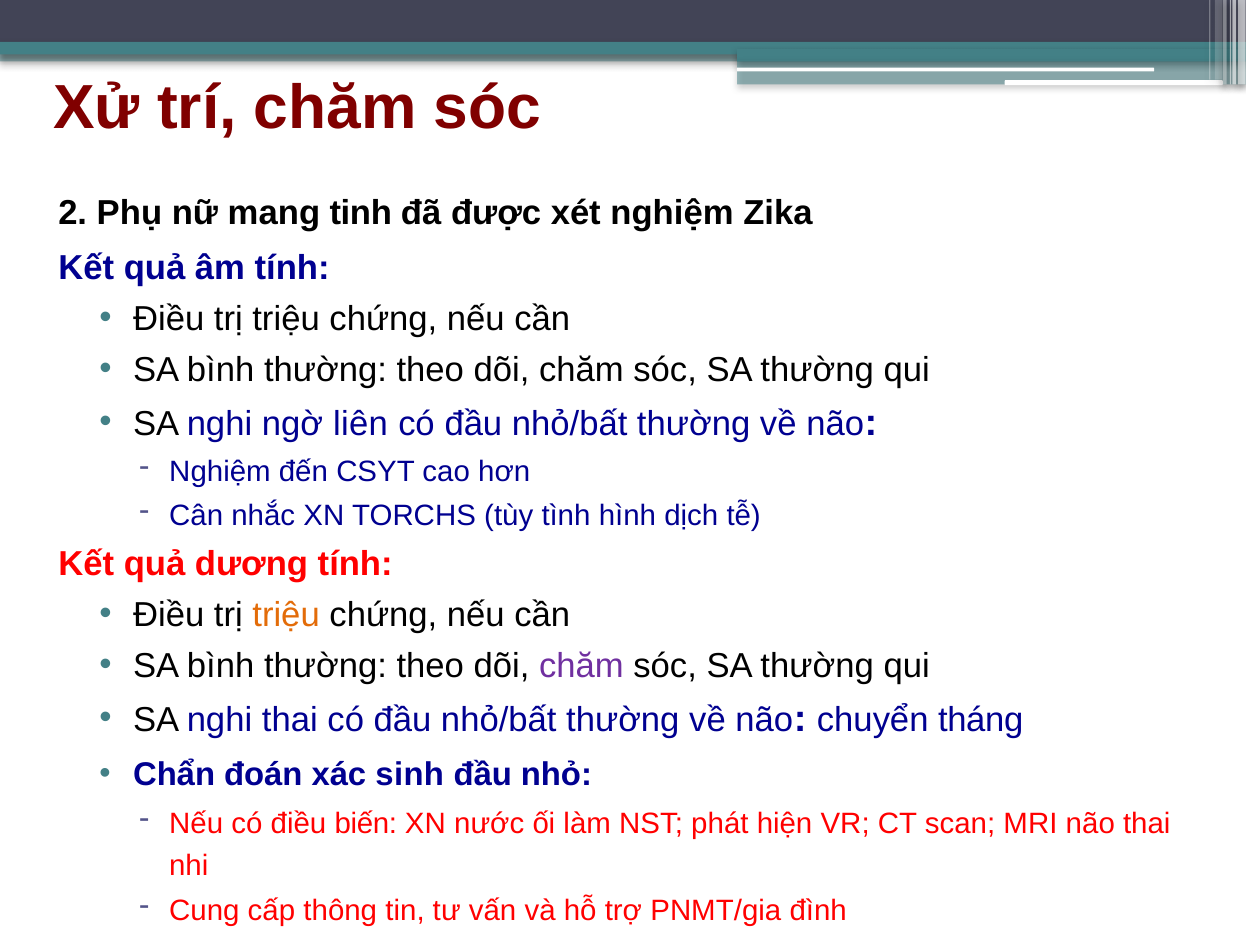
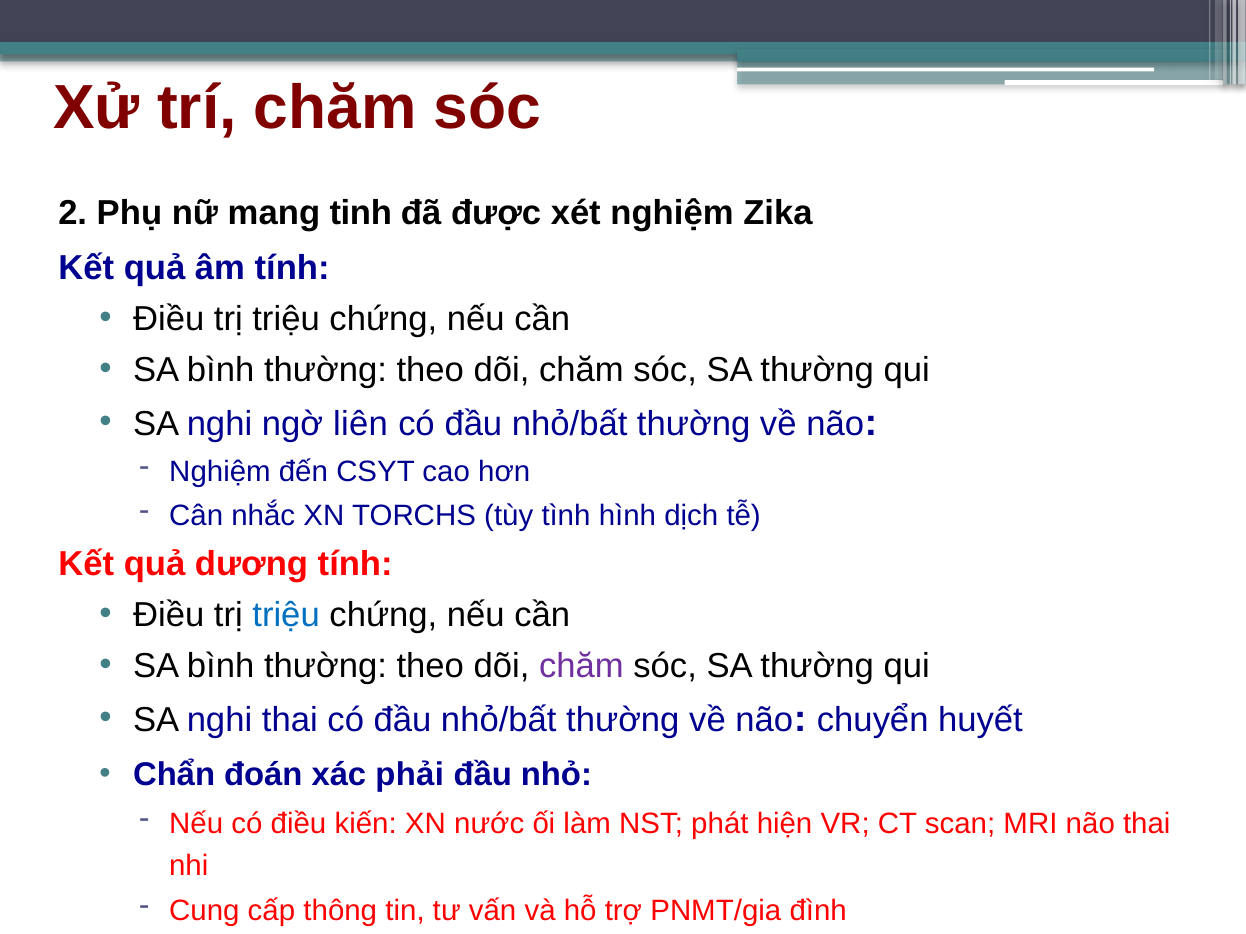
triệu at (286, 615) colour: orange -> blue
tháng: tháng -> huyết
sinh: sinh -> phải
biến: biến -> kiến
